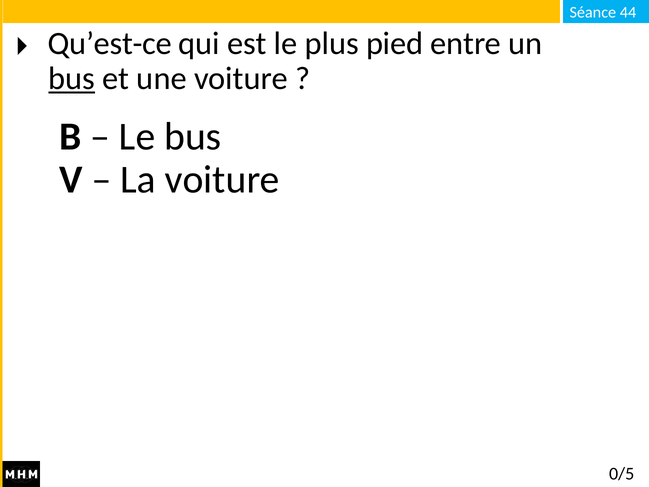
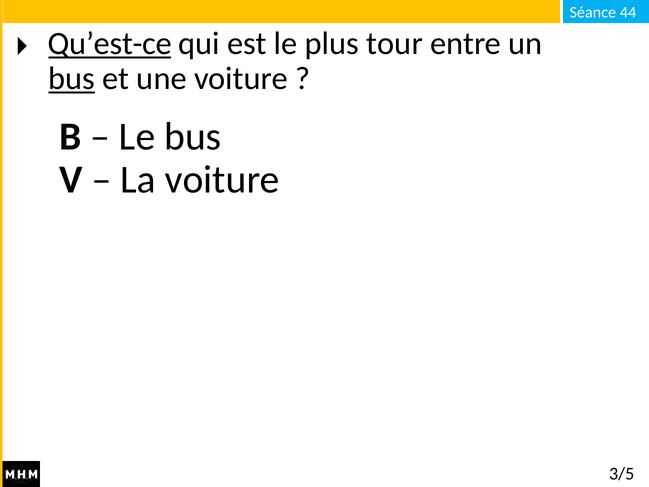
Qu’est-ce underline: none -> present
pied: pied -> tour
0/5: 0/5 -> 3/5
